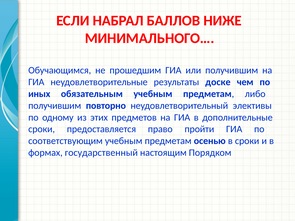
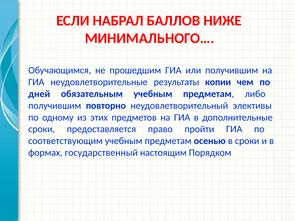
доске: доске -> копии
иных: иных -> дней
